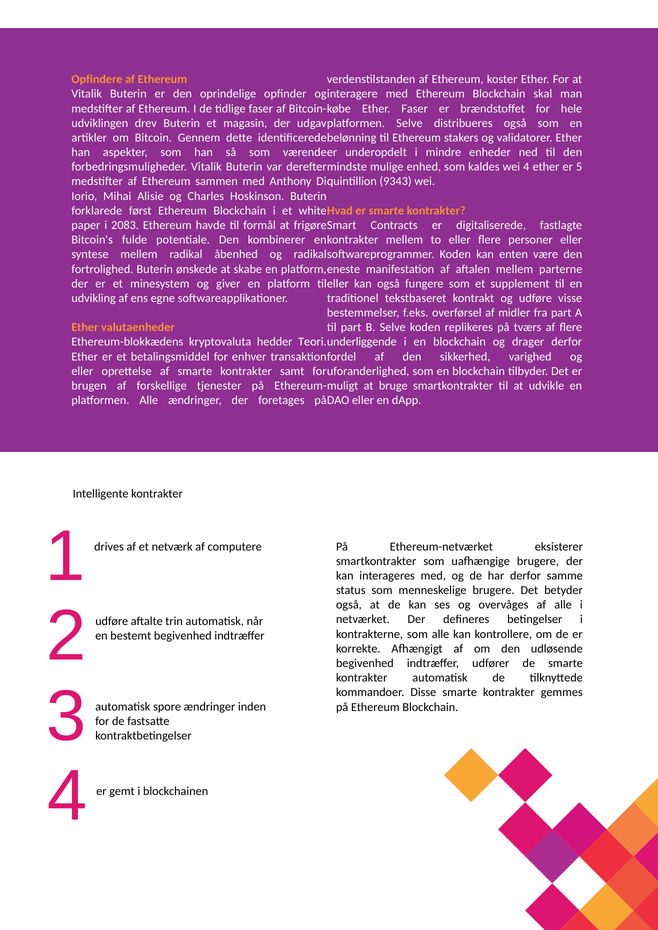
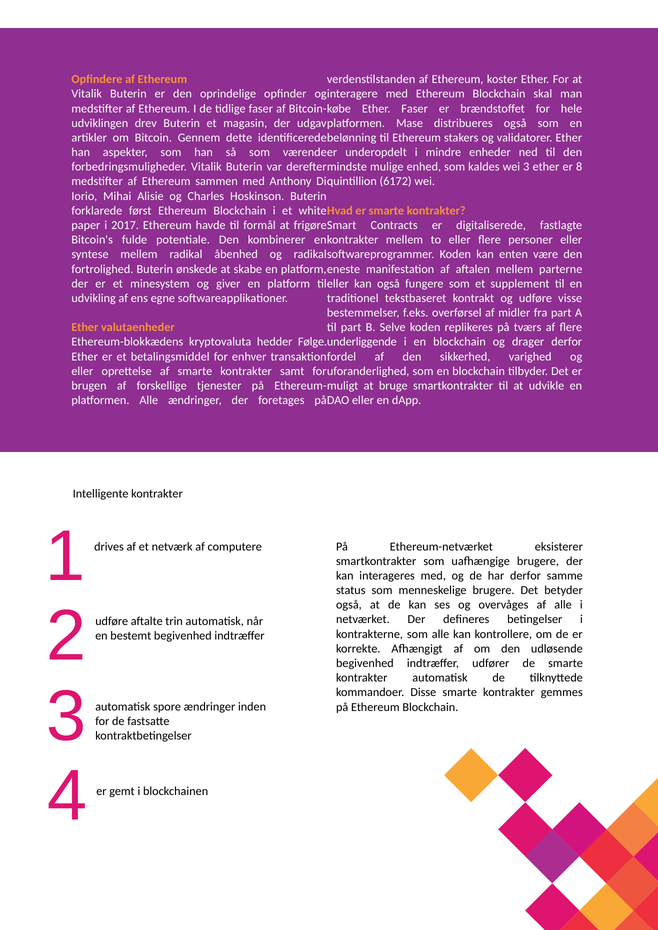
platformen Selve: Selve -> Mase
wei 4: 4 -> 3
5: 5 -> 8
9343: 9343 -> 6172
2083: 2083 -> 2017
Teori: Teori -> Følge
